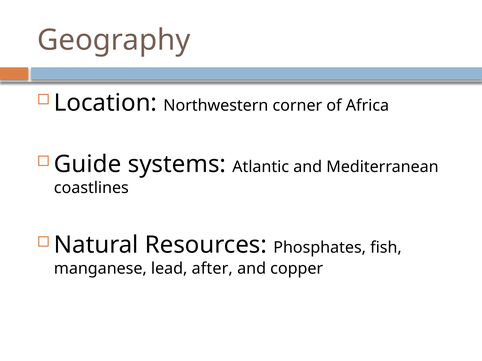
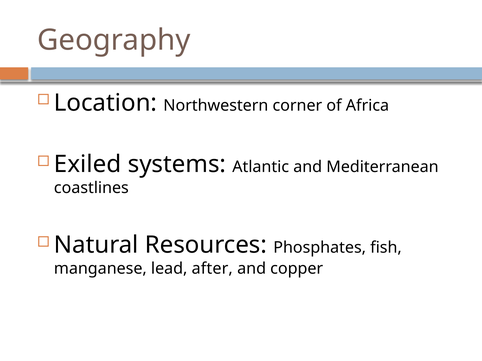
Guide: Guide -> Exiled
